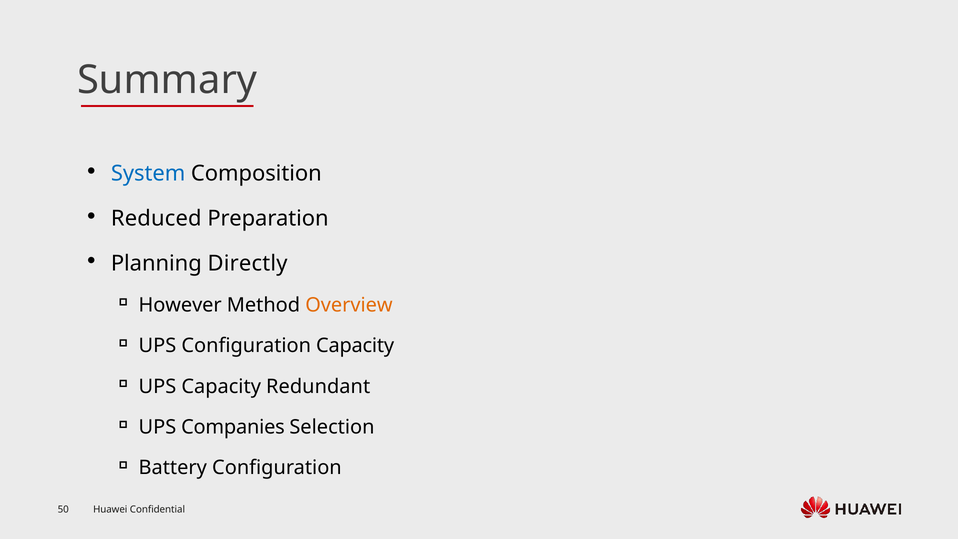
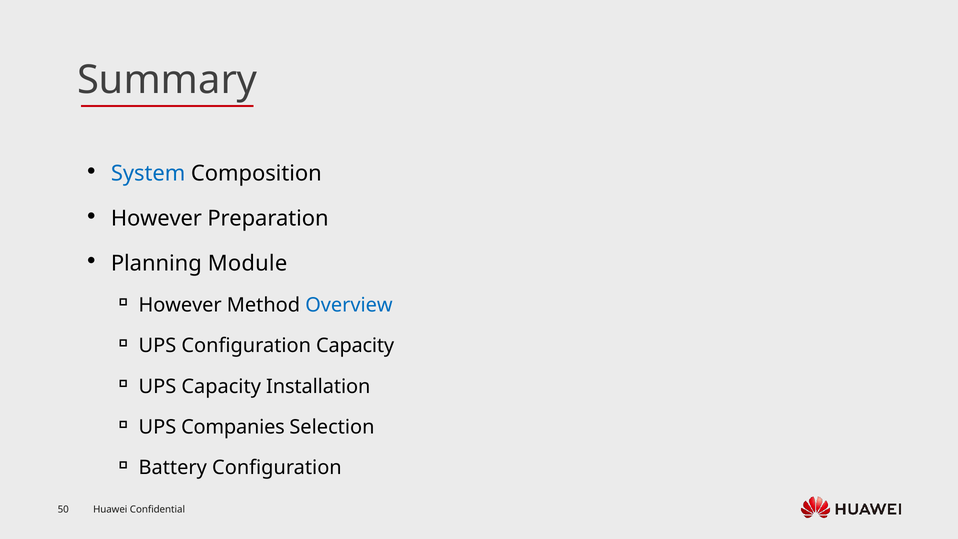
Reduced at (156, 218): Reduced -> However
Directly: Directly -> Module
Overview colour: orange -> blue
Redundant: Redundant -> Installation
